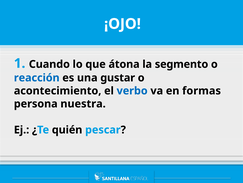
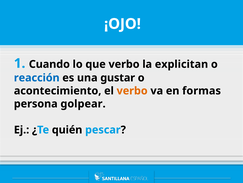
que átona: átona -> verbo
segmento: segmento -> explicitan
verbo at (132, 90) colour: blue -> orange
nuestra: nuestra -> golpear
